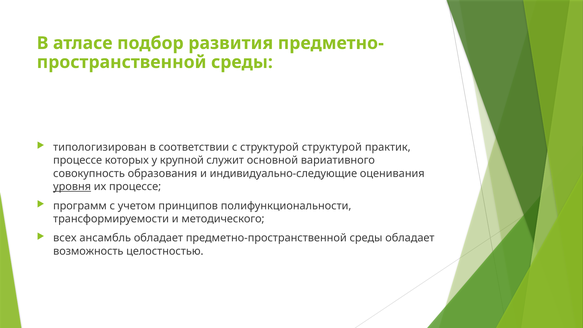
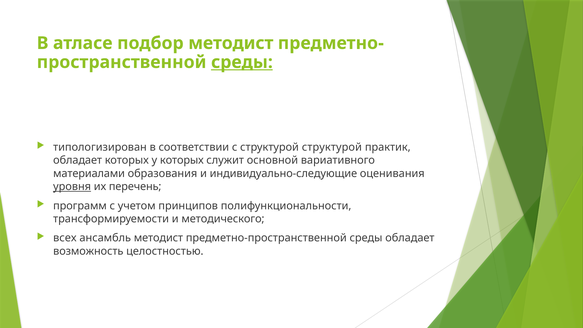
подбор развития: развития -> методист
среды at (242, 62) underline: none -> present
процессе at (78, 160): процессе -> обладает
у крупной: крупной -> которых
совокупность: совокупность -> материалами
их процессе: процессе -> перечень
ансамбль обладает: обладает -> методист
